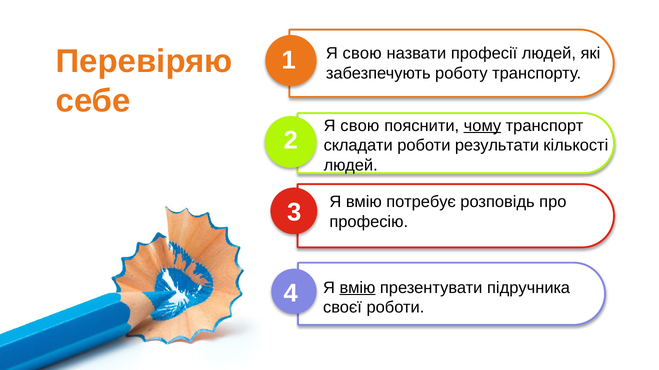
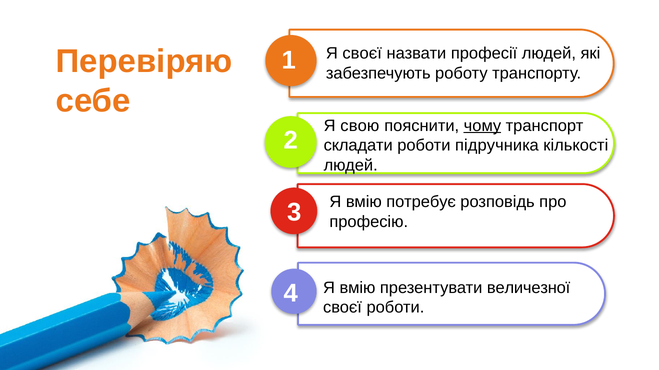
свою at (362, 54): свою -> своєї
результати: результати -> підручника
вмію at (357, 288) underline: present -> none
підручника: підручника -> величезної
